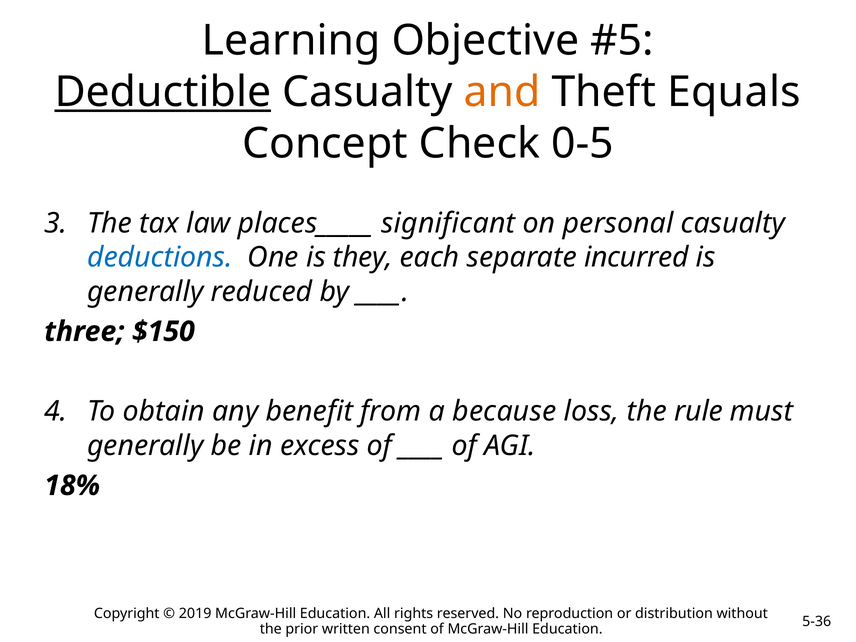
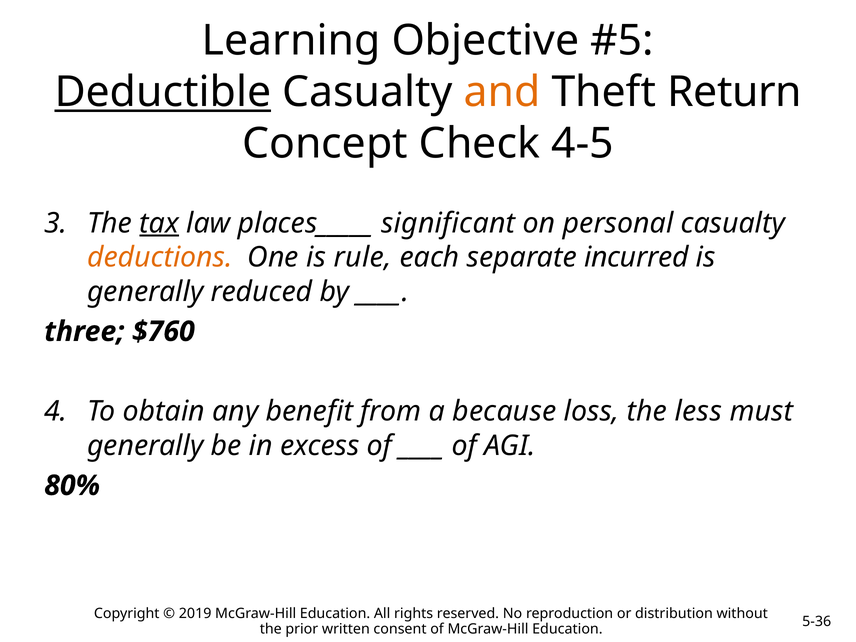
Equals: Equals -> Return
0-5: 0-5 -> 4-5
tax underline: none -> present
deductions colour: blue -> orange
they: they -> rule
$150: $150 -> $760
rule: rule -> less
18%: 18% -> 80%
